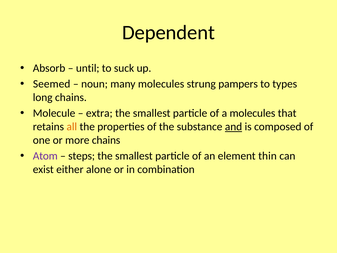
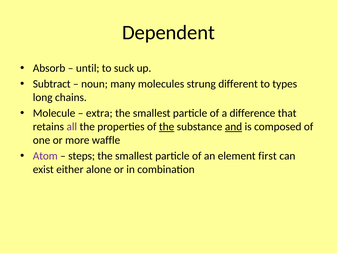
Seemed: Seemed -> Subtract
pampers: pampers -> different
a molecules: molecules -> difference
all colour: orange -> purple
the at (167, 127) underline: none -> present
more chains: chains -> waffle
thin: thin -> first
